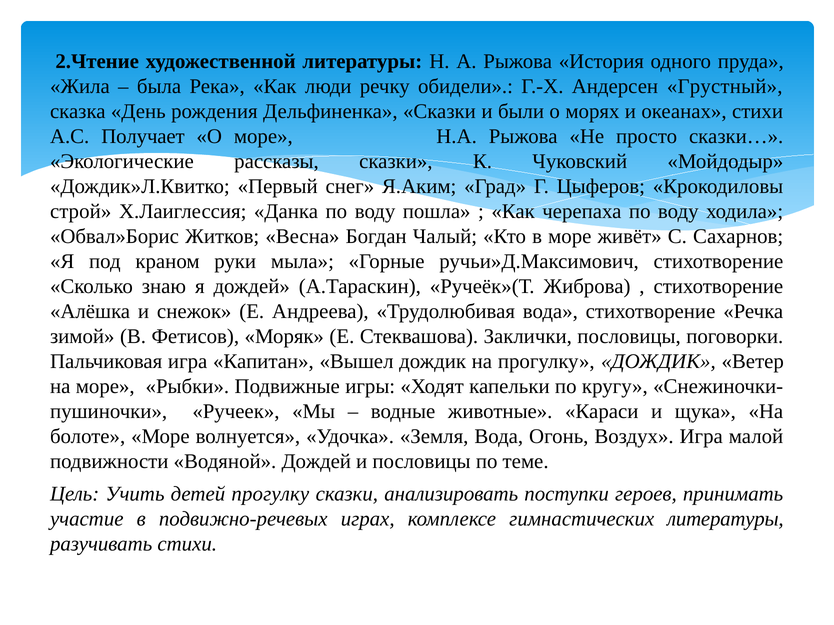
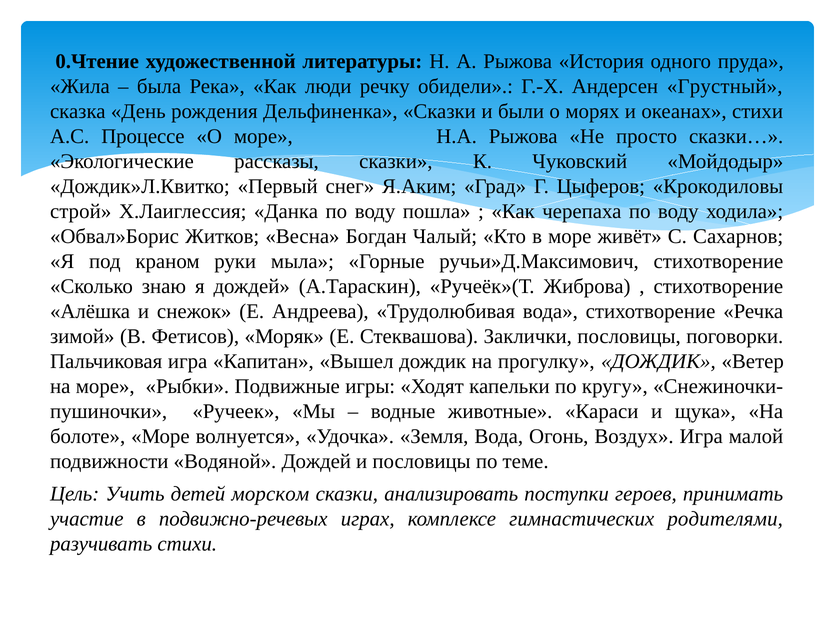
2.Чтение: 2.Чтение -> 0.Чтение
Получает: Получает -> Процессе
детей прогулку: прогулку -> морском
гимнастических литературы: литературы -> родителями
